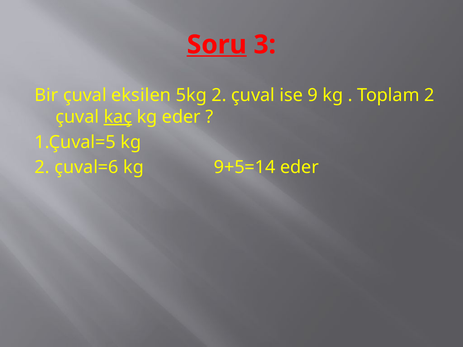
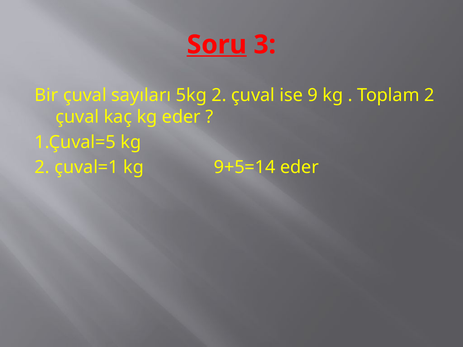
eksilen: eksilen -> sayıları
kaç underline: present -> none
çuval=6: çuval=6 -> çuval=1
